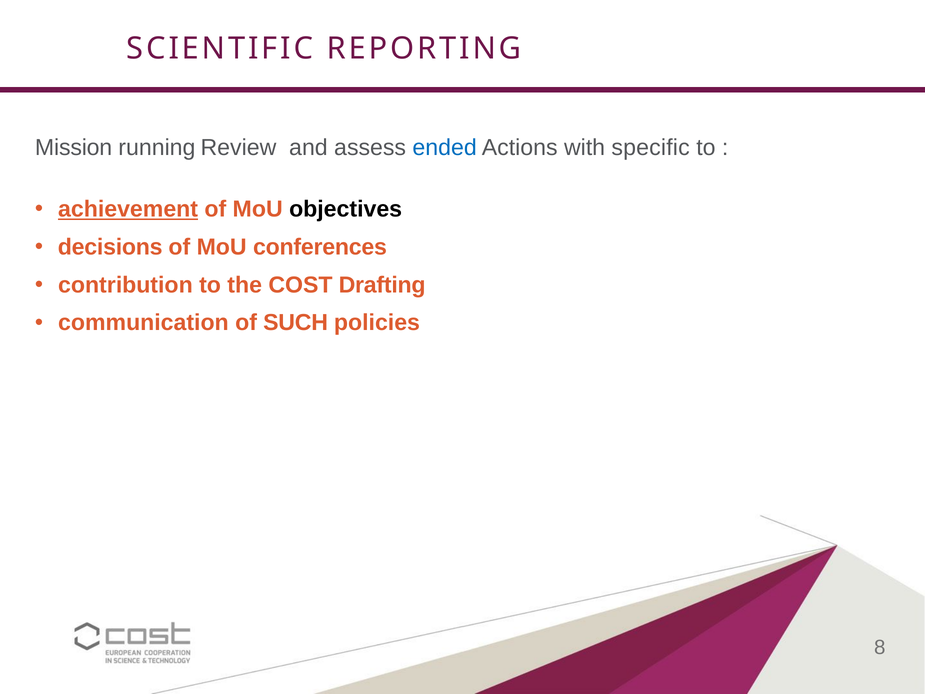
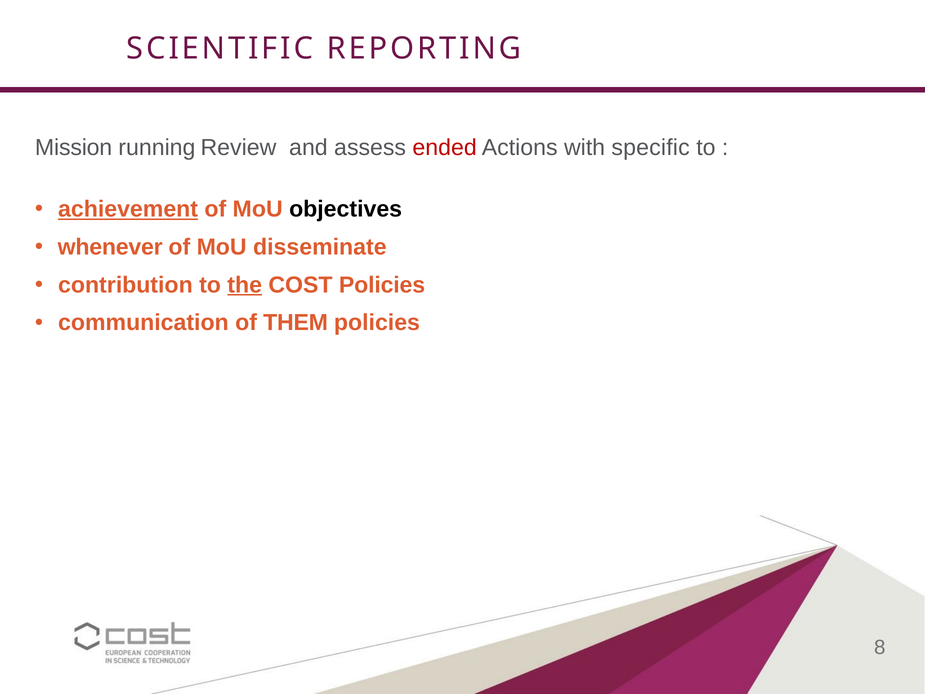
ended colour: blue -> red
decisions: decisions -> whenever
conferences: conferences -> disseminate
the underline: none -> present
COST Drafting: Drafting -> Policies
SUCH: SUCH -> THEM
